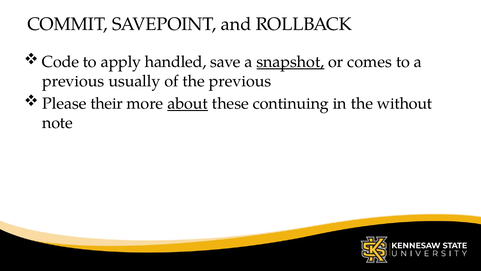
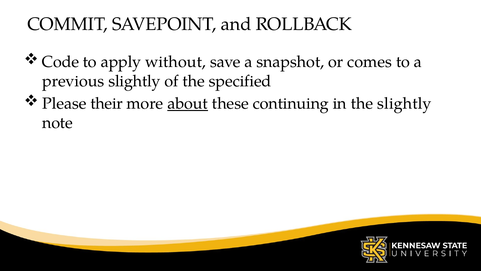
handled: handled -> without
snapshot underline: present -> none
previous usually: usually -> slightly
the previous: previous -> specified
the without: without -> slightly
